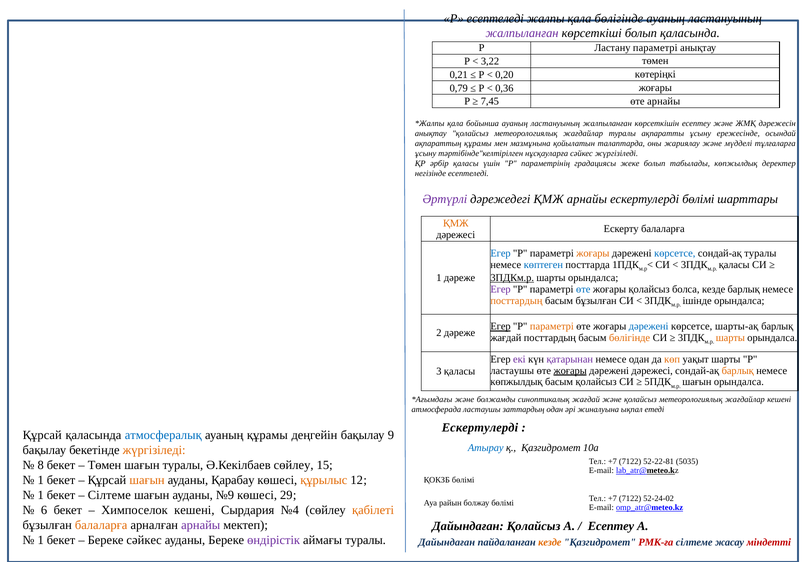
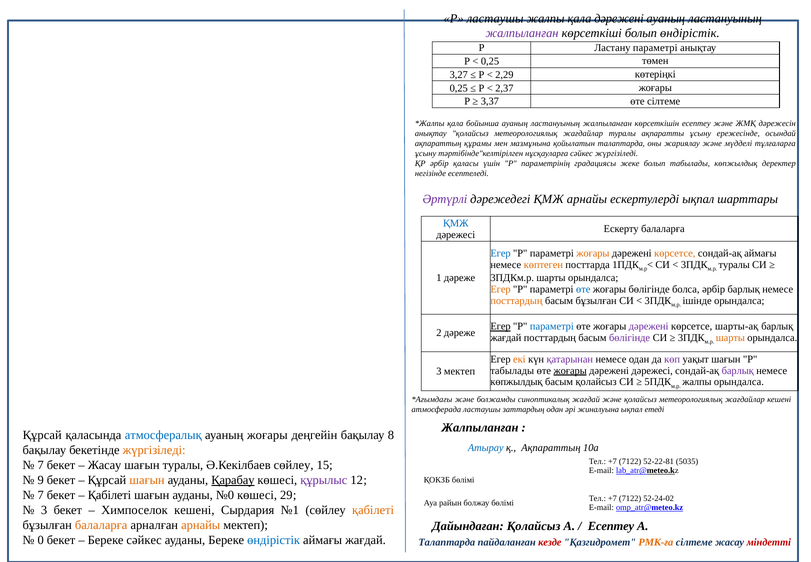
Р есептеледі: есептеледі -> ластаушы
қала бөлігінде: бөлігінде -> дәрежені
болып қаласында: қаласында -> өндірістік
3,22 at (490, 61): 3,22 -> 0,25
0,21: 0,21 -> 3,27
0,20: 0,20 -> 2,29
0,79 at (459, 88): 0,79 -> 0,25
0,36: 0,36 -> 2,37
7,45: 7,45 -> 3,37
өте арнайы: арнайы -> сілтеме
ескертулерді бөлімі: бөлімі -> ықпал
ҚМЖ at (456, 223) colour: orange -> blue
көрсетсе at (675, 253) colour: blue -> orange
сондай-ақ туралы: туралы -> аймағы
көптеген colour: blue -> orange
қаласы at (734, 265): қаласы -> туралы
3ПДКм.р underline: present -> none
Егер at (501, 289) colour: purple -> orange
жоғары қолайсыз: қолайсыз -> бөлігінде
болса кезде: кезде -> әрбір
параметрі at (552, 326) colour: orange -> blue
дәрежені at (649, 326) colour: blue -> purple
бөлігінде at (630, 338) colour: orange -> purple
екі colour: purple -> orange
көп colour: orange -> purple
уақыт шарты: шарты -> шағын
ластаушы at (512, 370): ластаушы -> табылады
барлық at (738, 370) colour: orange -> purple
3 қаласы: қаласы -> мектеп
шағын at (697, 382): шағын -> жалпы
Ескертулерді at (480, 427): Ескертулерді -> Жалпыланған
ауаның құрамы: құрамы -> жоғары
9: 9 -> 8
қ Қазгидромет: Қазгидромет -> Ақпараттың
8 at (41, 465): 8 -> 7
Төмен at (105, 465): Төмен -> Жасау
1 at (41, 480): 1 -> 9
Қарабау underline: none -> present
құрылыс colour: orange -> purple
1 at (41, 495): 1 -> 7
Сілтеме at (109, 495): Сілтеме -> Қабілеті
№9: №9 -> №0
6 at (44, 510): 6 -> 3
№4: №4 -> №1
арнайы at (201, 524) colour: purple -> orange
1 at (41, 539): 1 -> 0
өндірістік at (274, 539) colour: purple -> blue
аймағы туралы: туралы -> жағдай
Дайындаған at (447, 542): Дайындаған -> Талаптарда
кезде at (550, 542) colour: orange -> red
РМК-ға colour: red -> orange
